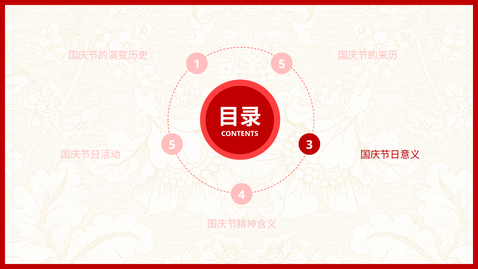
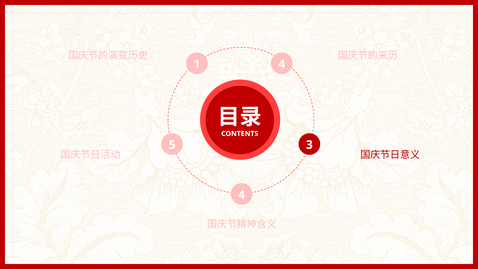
1 5: 5 -> 4
